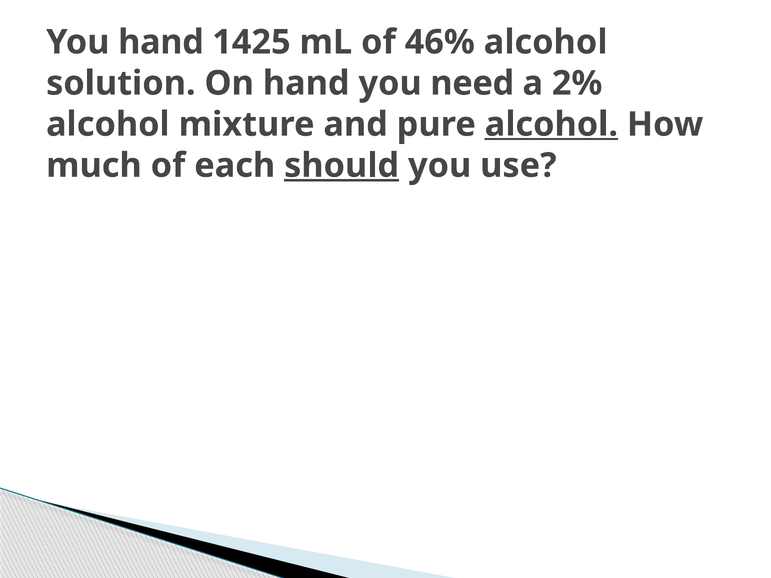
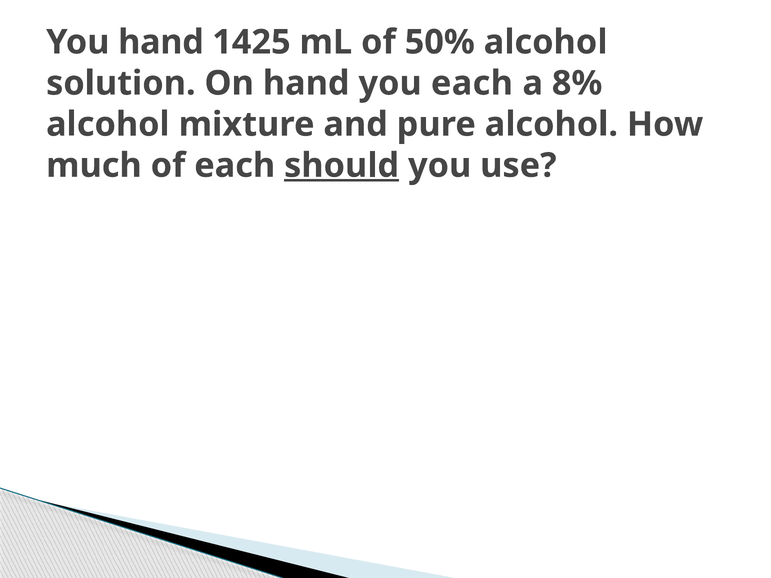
46%: 46% -> 50%
you need: need -> each
2%: 2% -> 8%
alcohol at (551, 124) underline: present -> none
